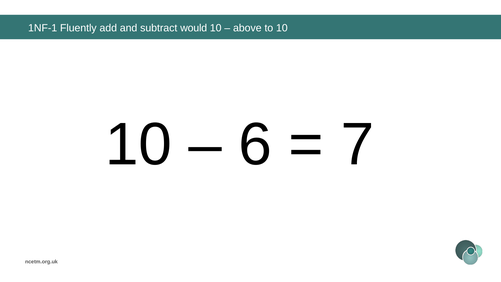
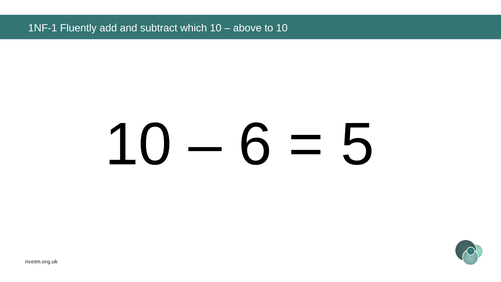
would: would -> which
7: 7 -> 5
